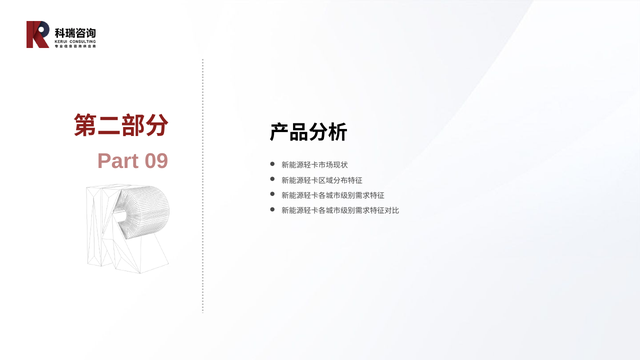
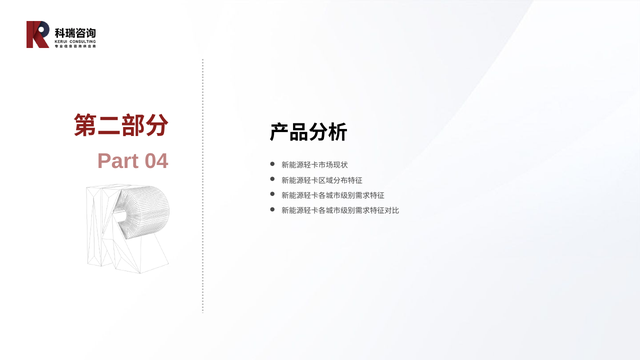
09: 09 -> 04
